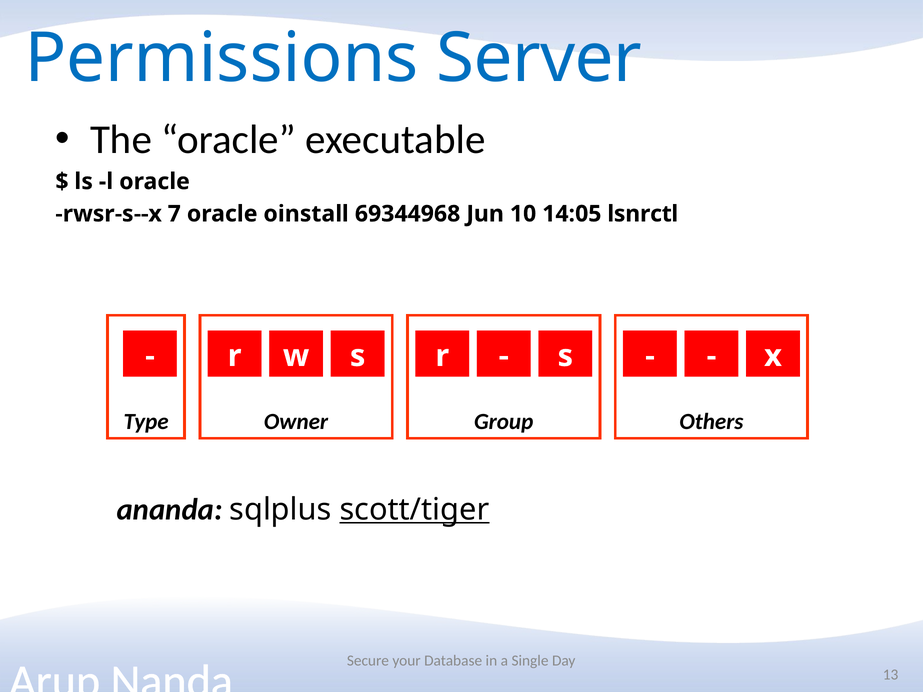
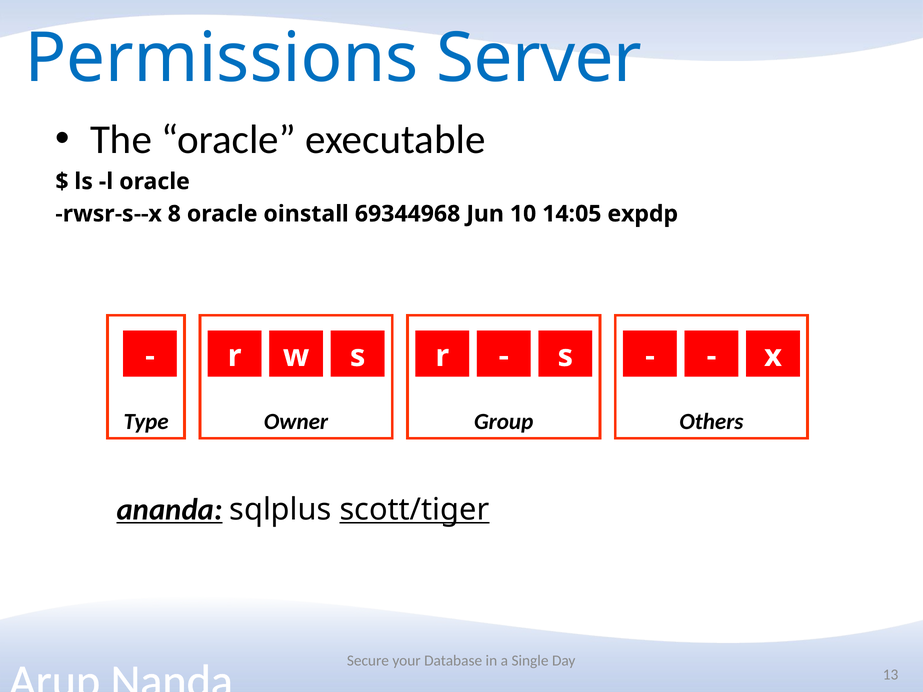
7: 7 -> 8
lsnrctl: lsnrctl -> expdp
ananda underline: none -> present
